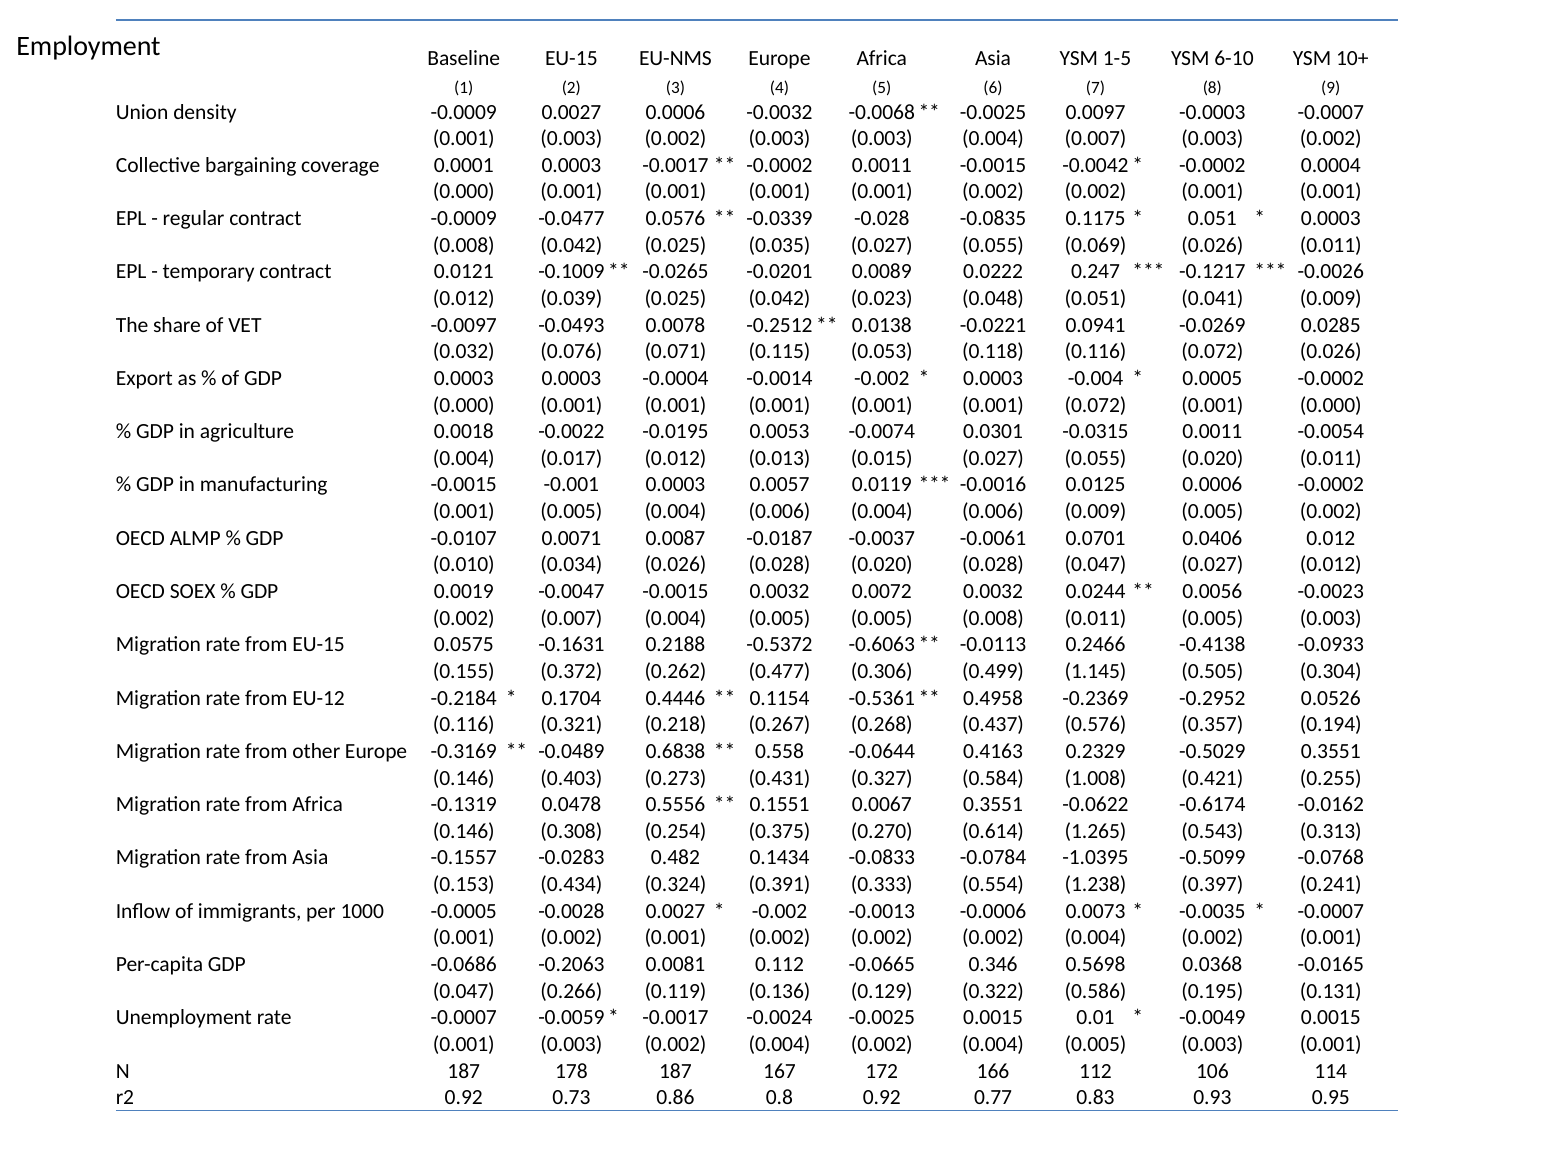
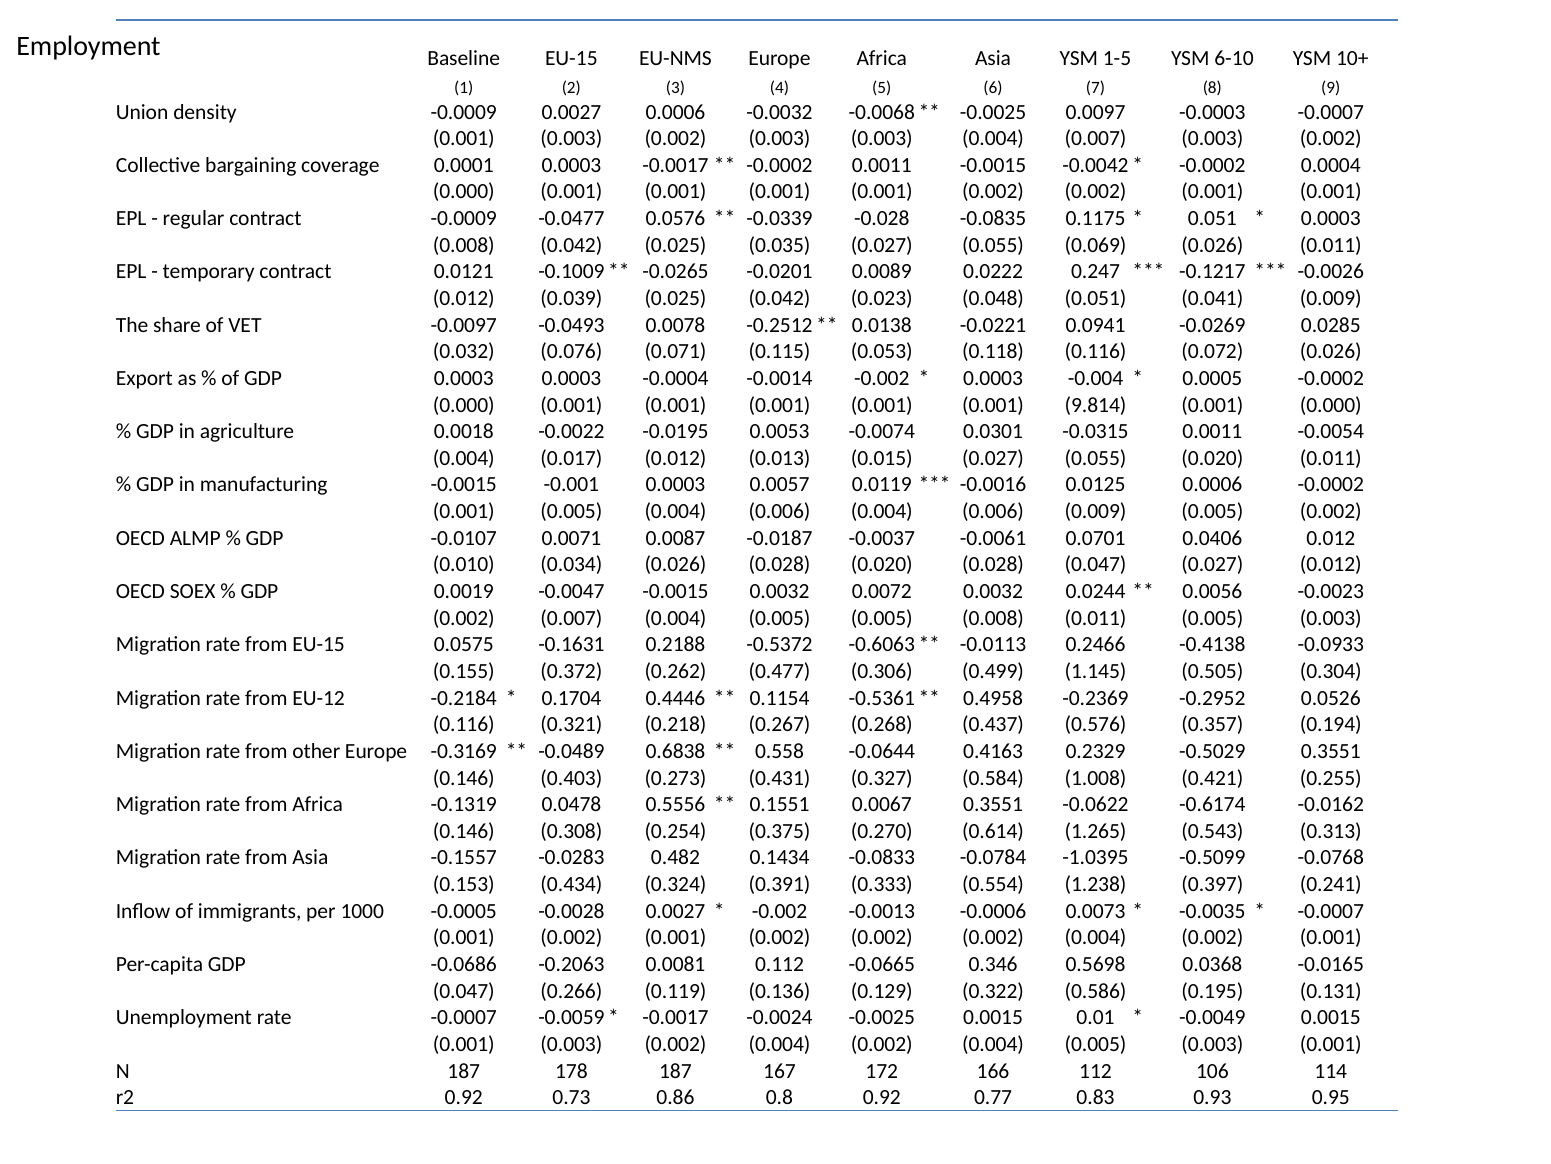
0.001 0.072: 0.072 -> 9.814
